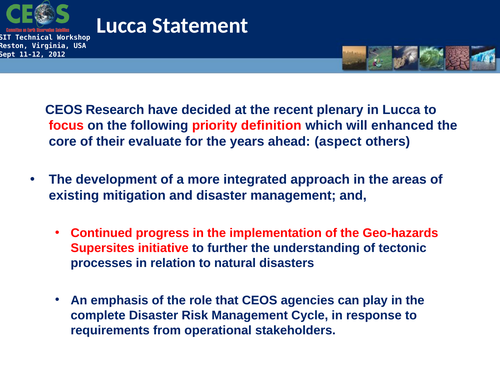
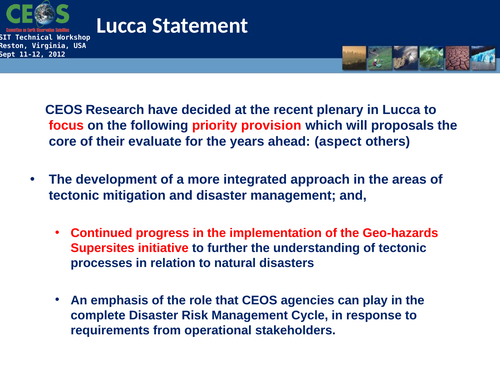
definition: definition -> provision
enhanced: enhanced -> proposals
existing at (74, 195): existing -> tectonic
